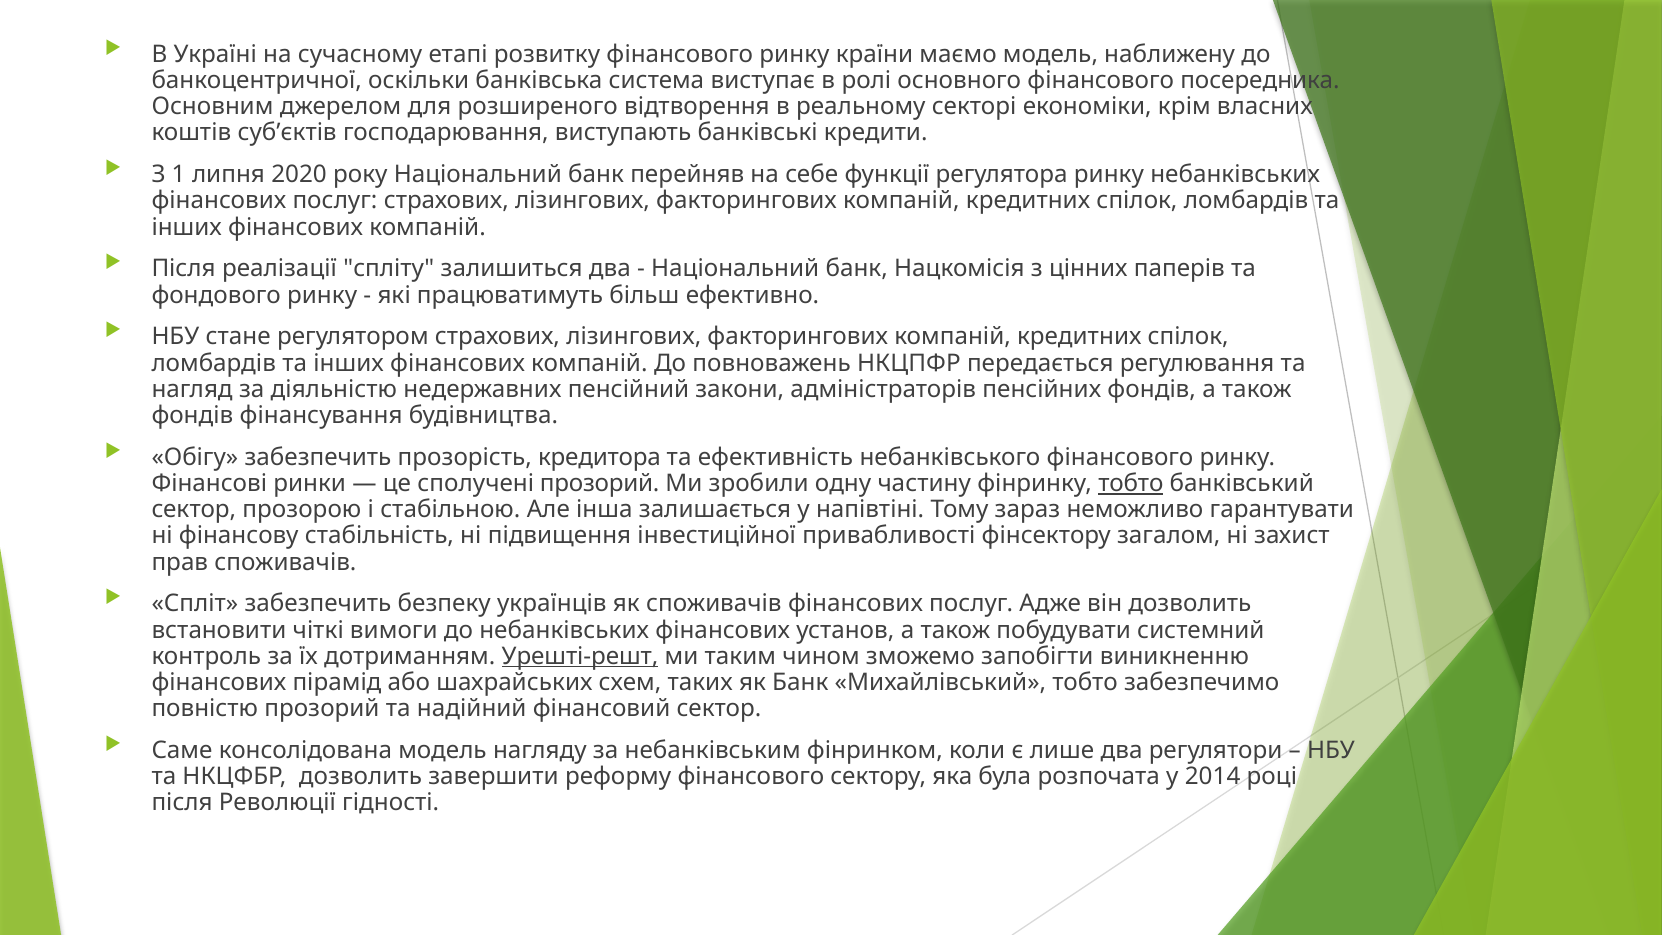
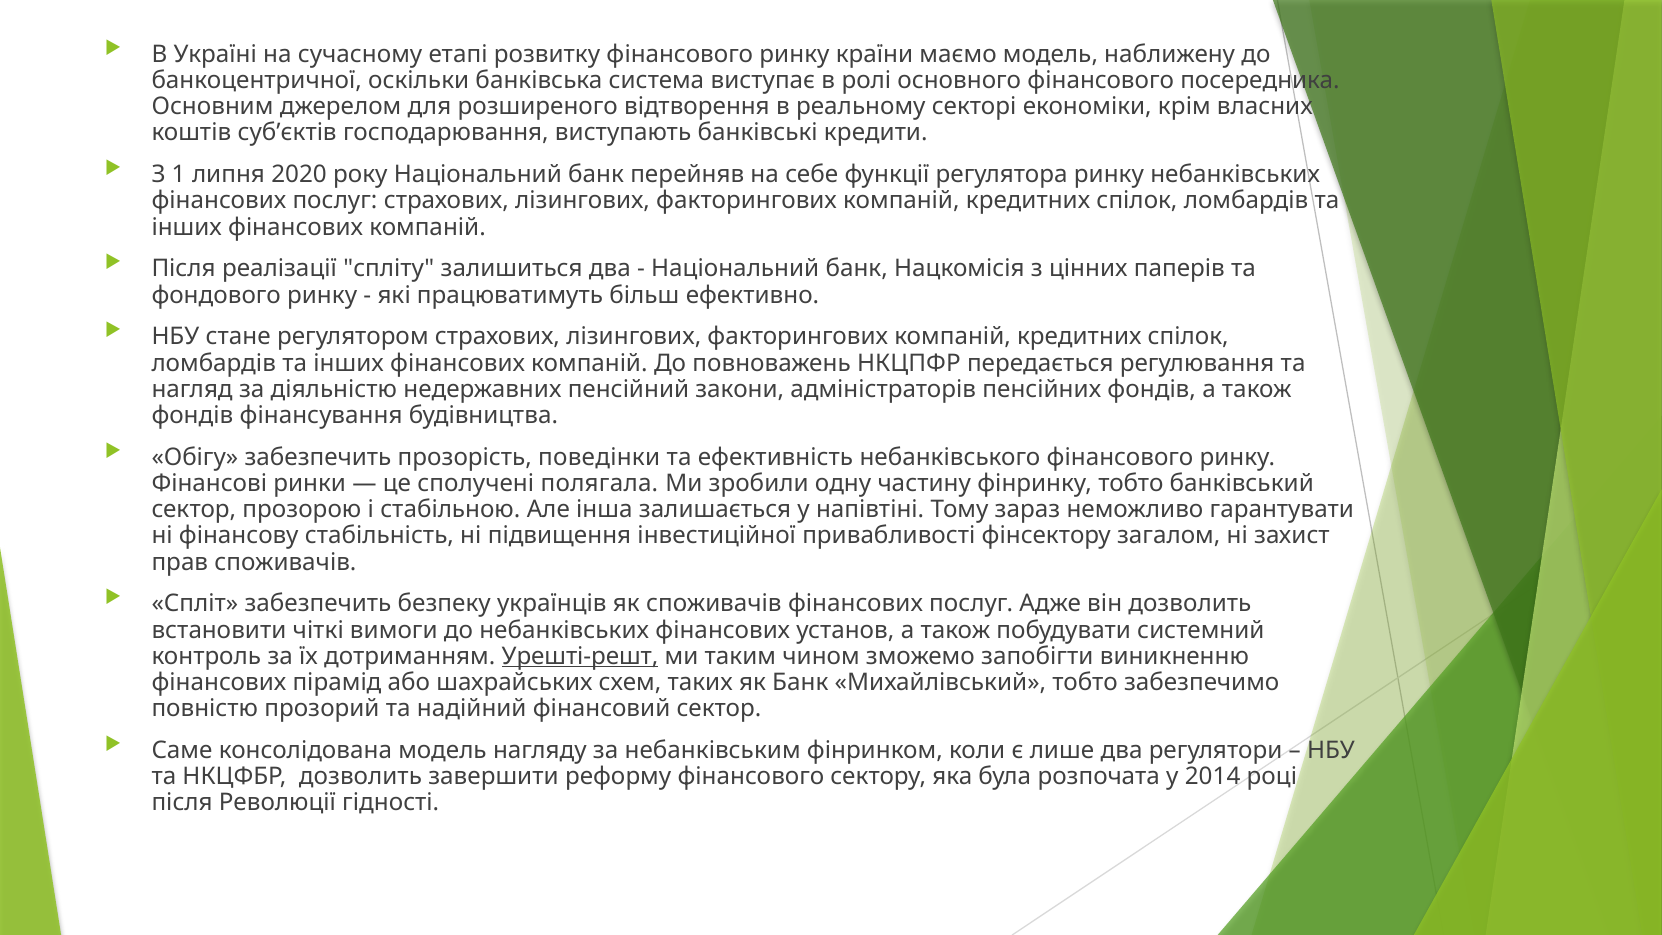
кредитора: кредитора -> поведінки
сполучені прозорий: прозорий -> полягала
тобто at (1131, 483) underline: present -> none
